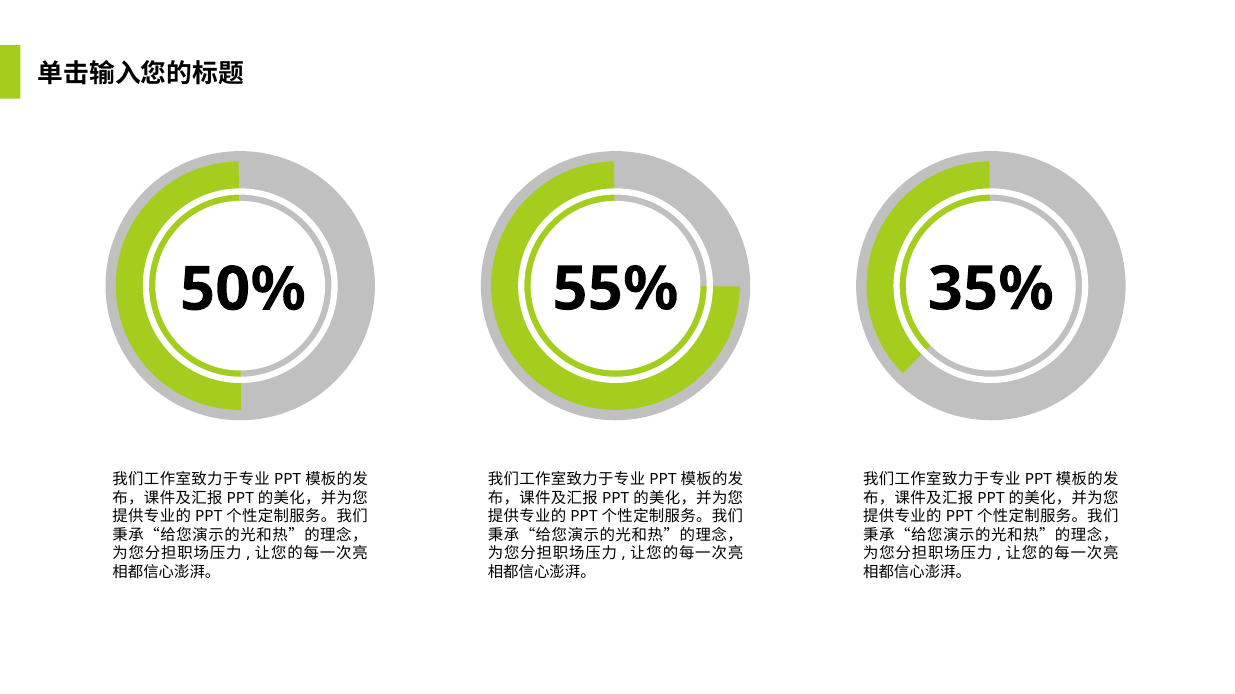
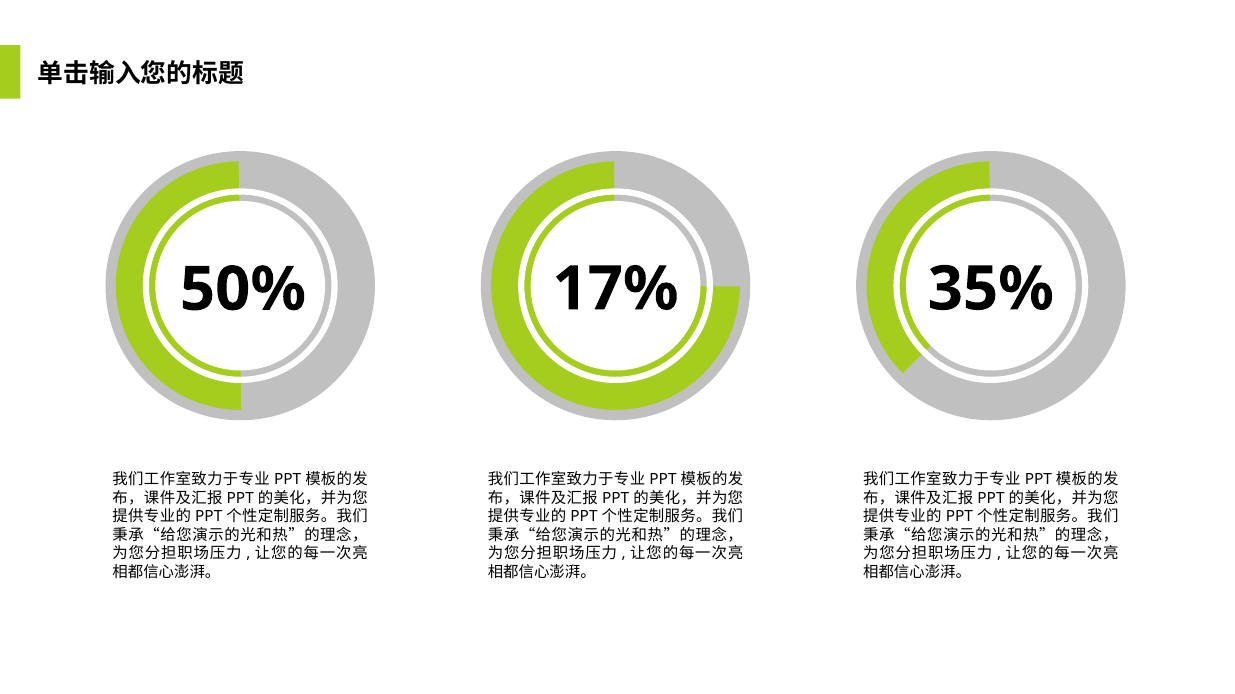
55%: 55% -> 17%
